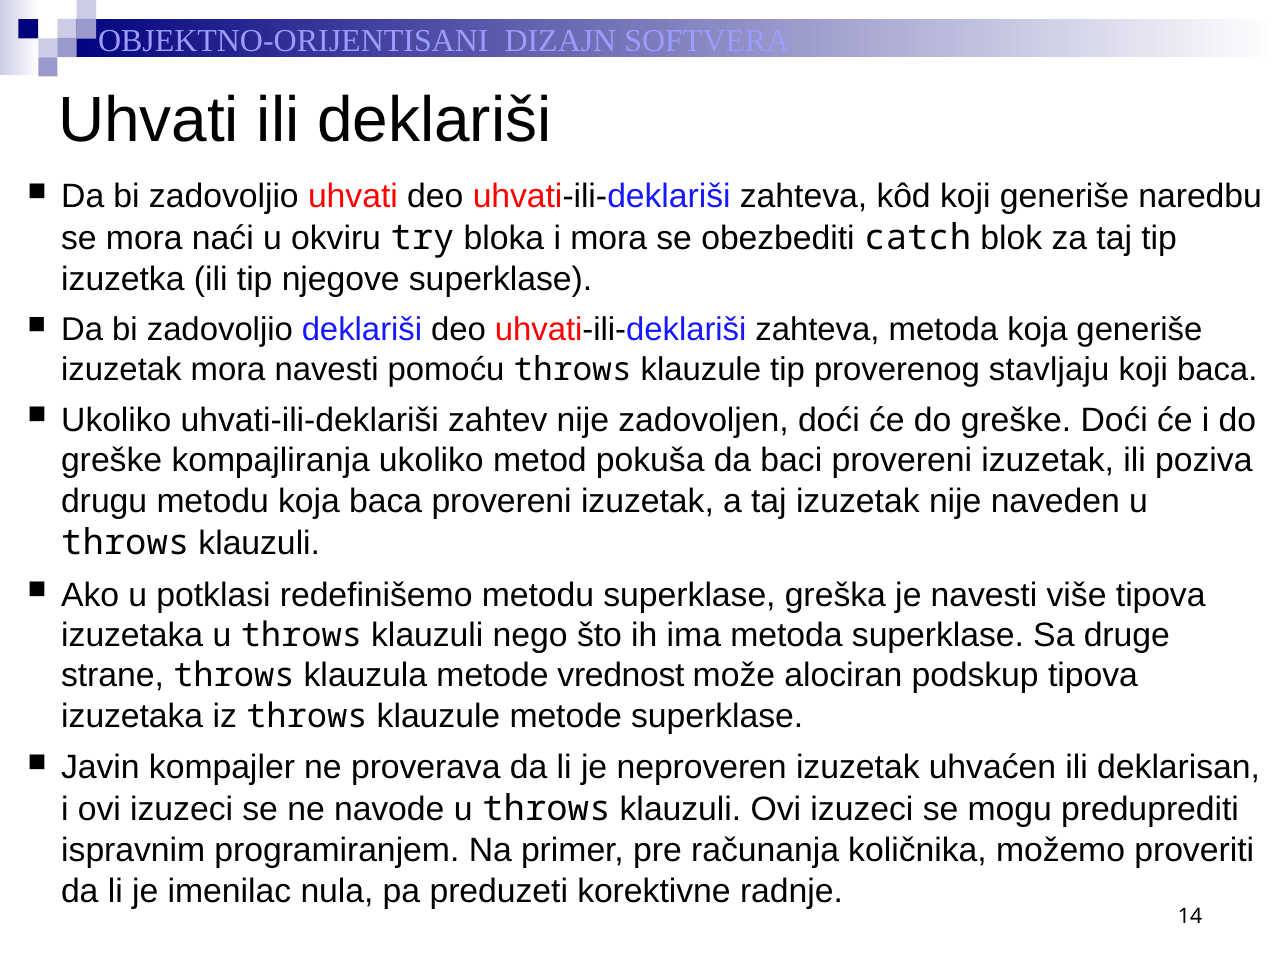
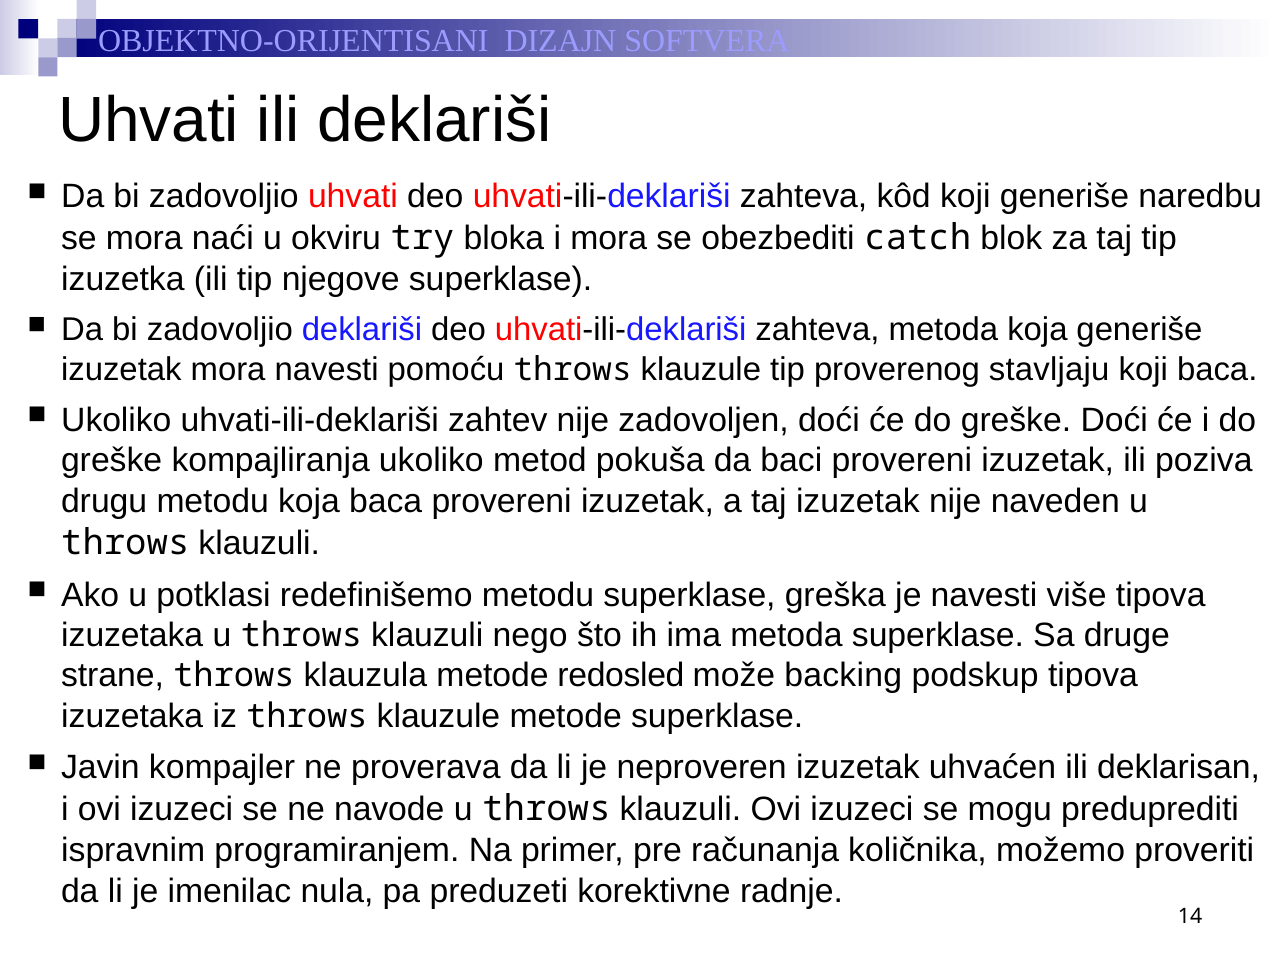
vrednost: vrednost -> redosled
alociran: alociran -> backing
